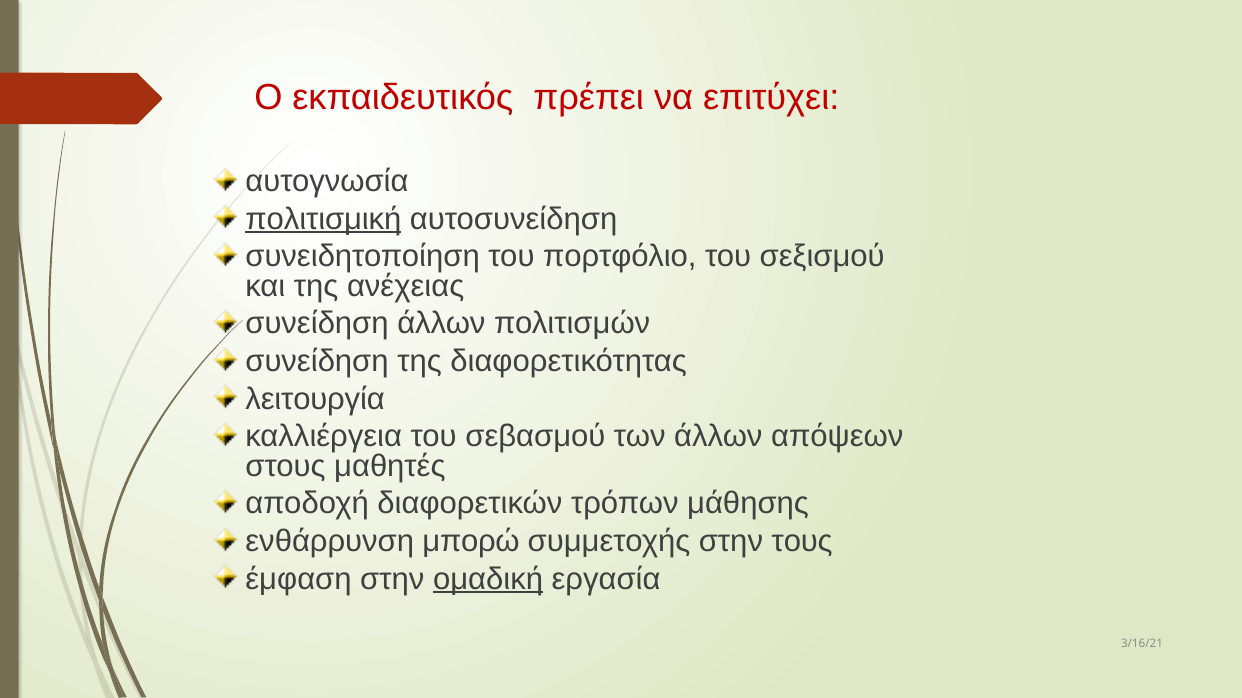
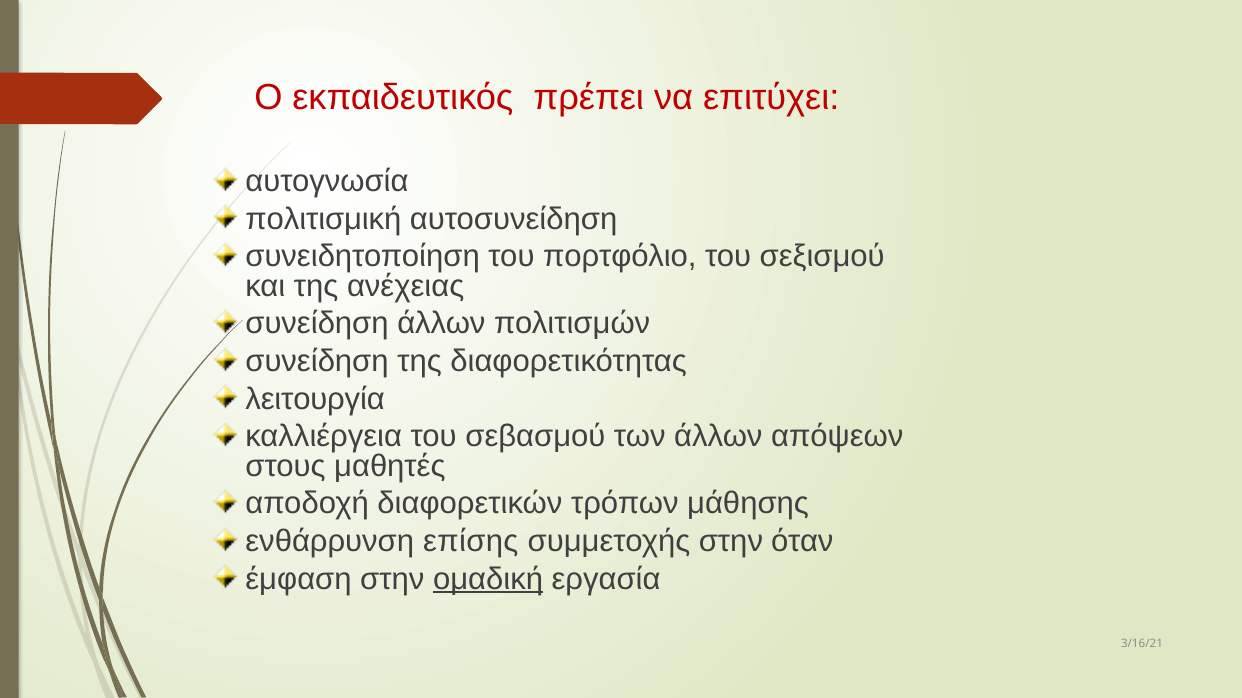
πολιτισμική underline: present -> none
μπορώ: μπορώ -> επίσης
τους: τους -> όταν
